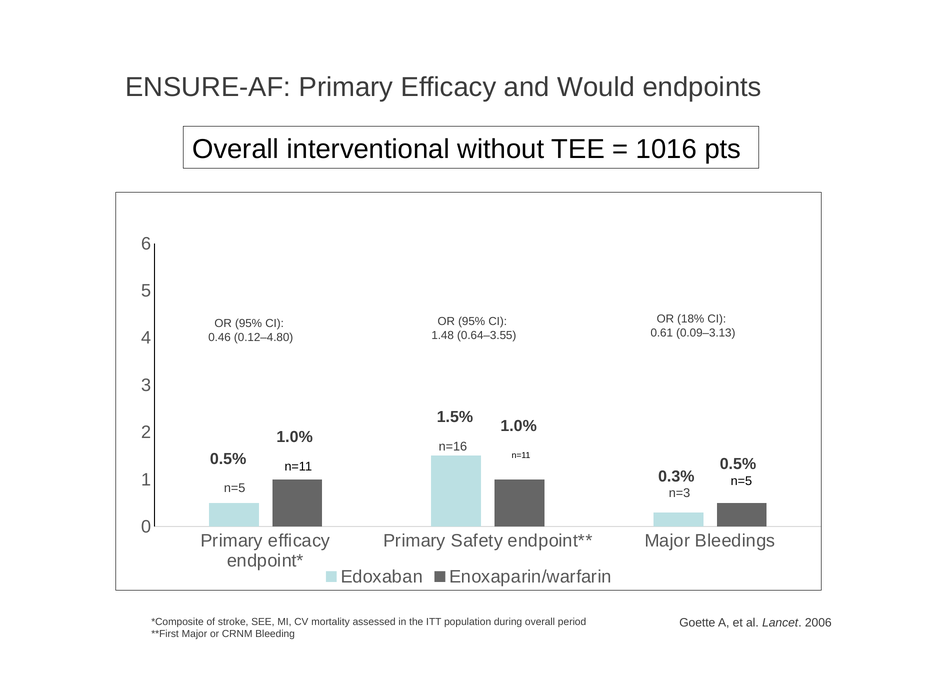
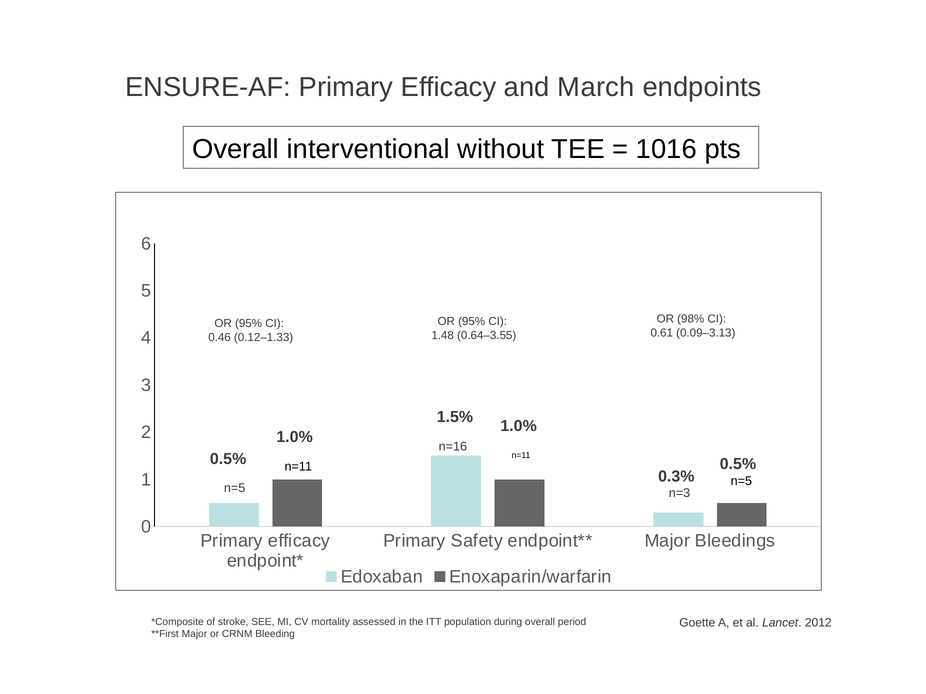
Would: Would -> March
18%: 18% -> 98%
0.12–4.80: 0.12–4.80 -> 0.12–1.33
2006: 2006 -> 2012
